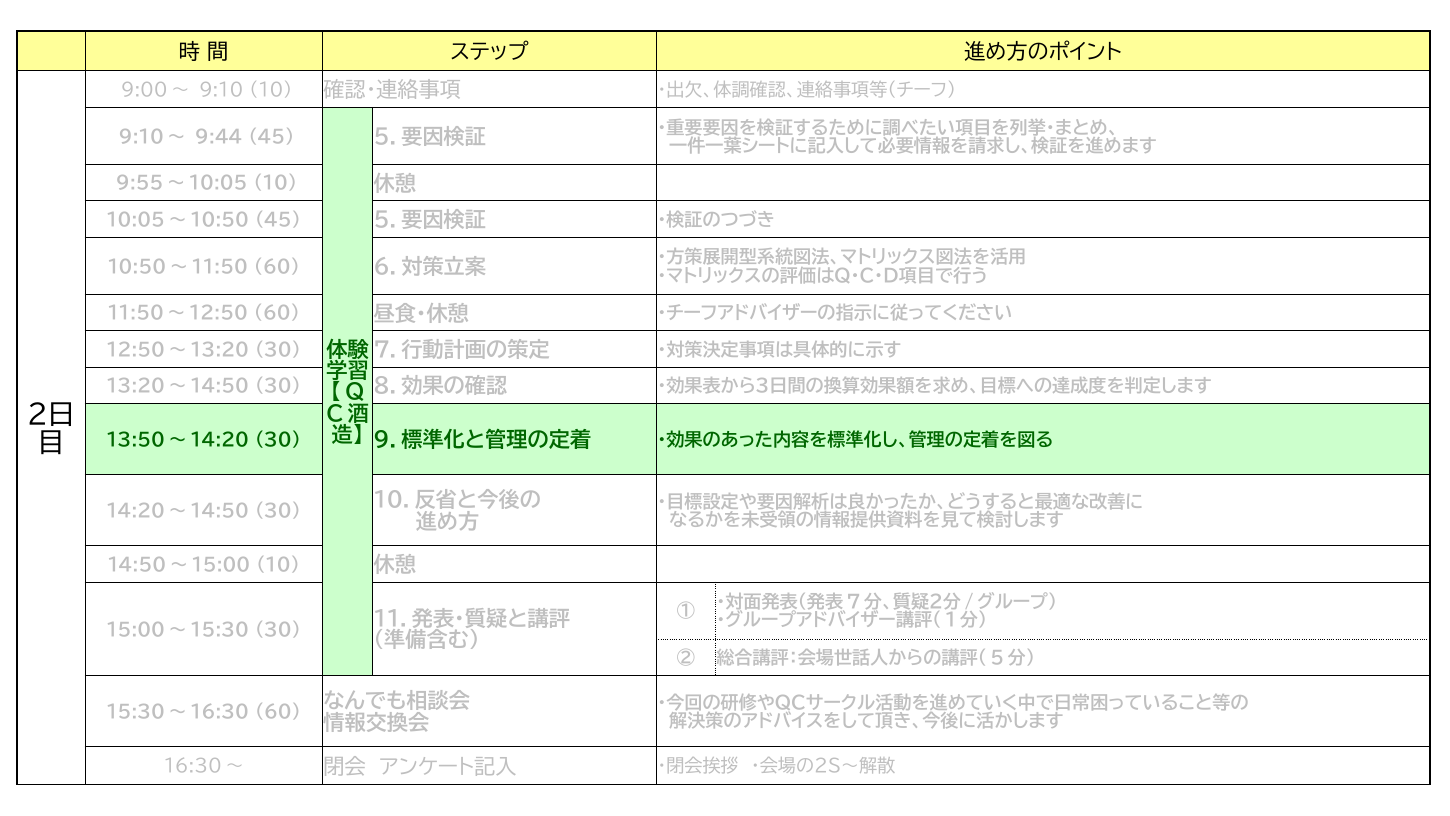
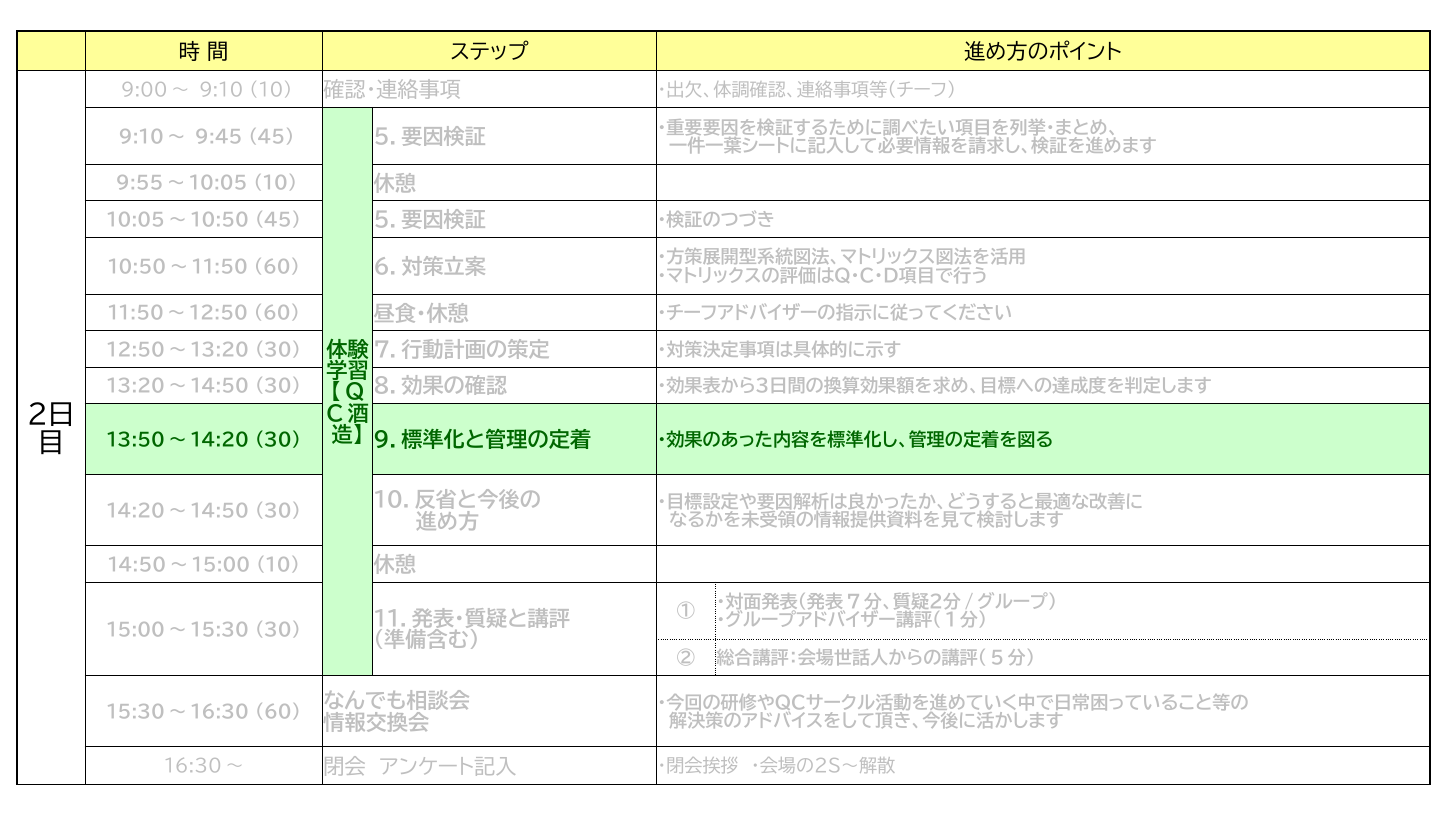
9:44: 9:44 -> 9:45
